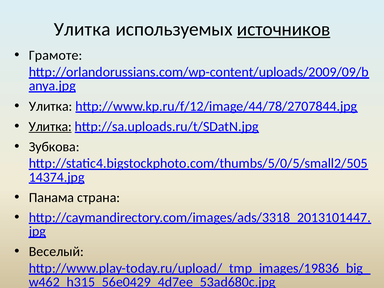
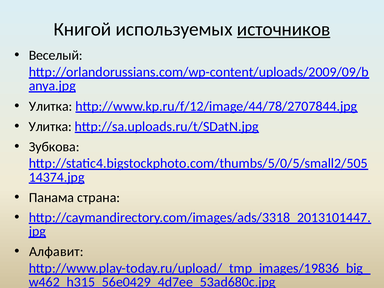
Улитка at (82, 29): Улитка -> Книгой
Грамоте: Грамоте -> Веселый
Улитка at (50, 126) underline: present -> none
Веселый: Веселый -> Алфавит
